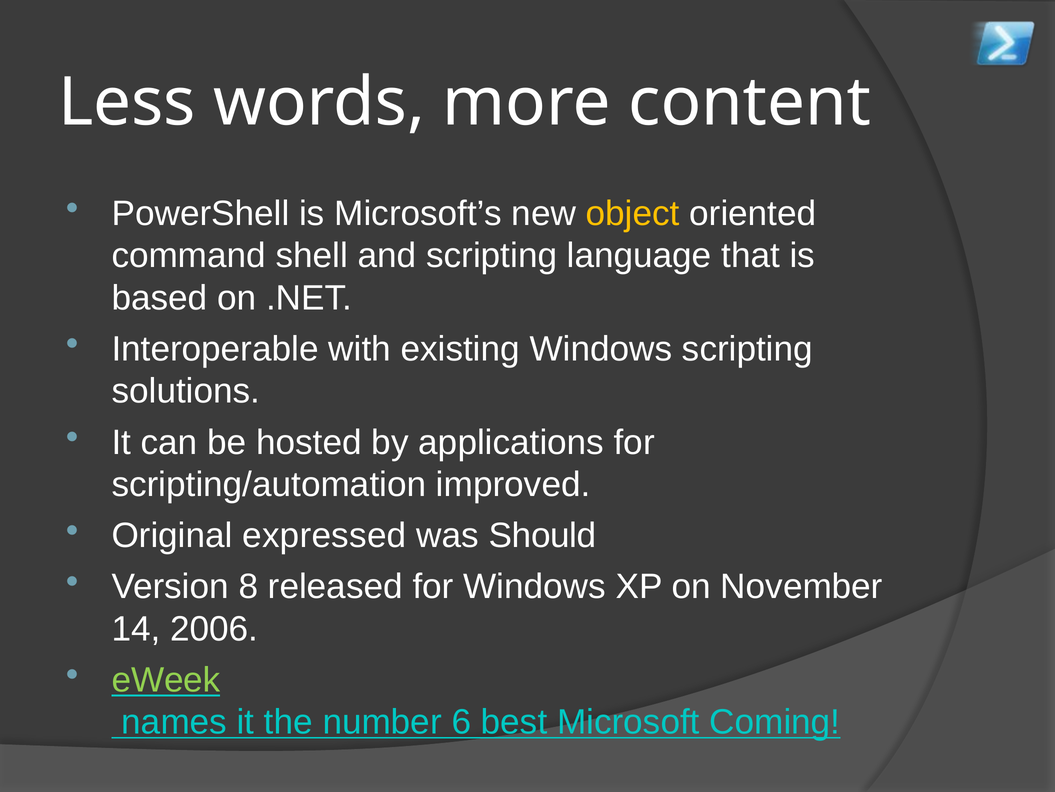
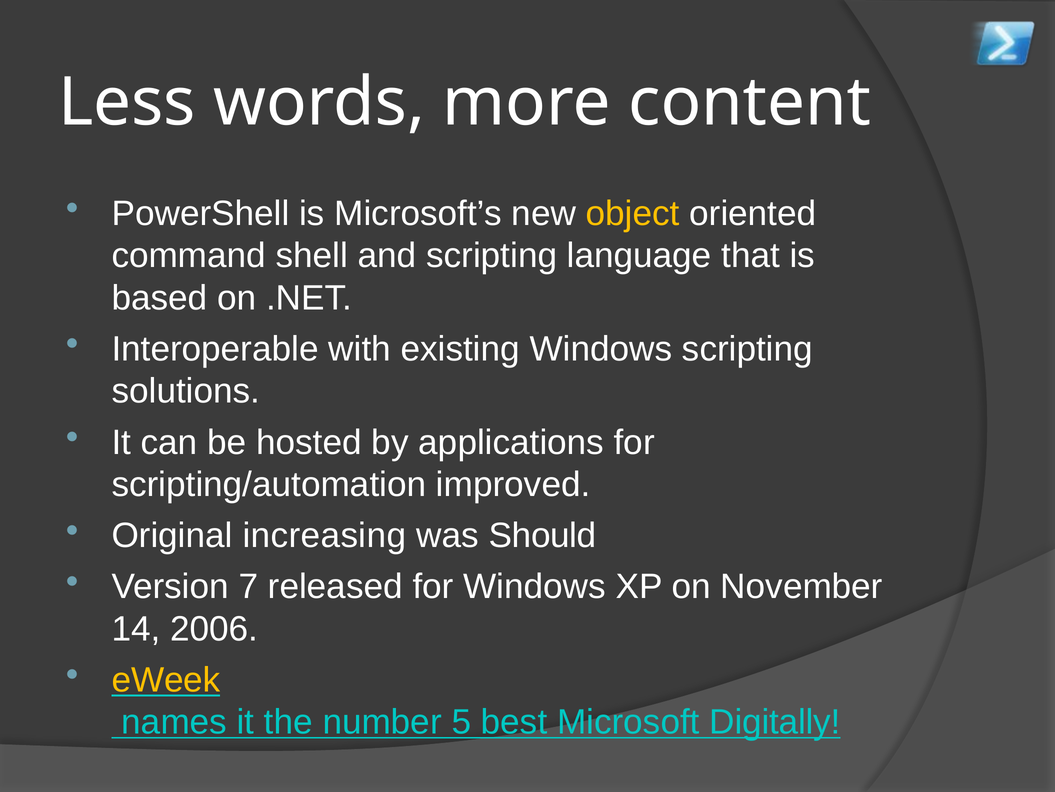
expressed: expressed -> increasing
8: 8 -> 7
eWeek colour: light green -> yellow
6: 6 -> 5
Coming: Coming -> Digitally
